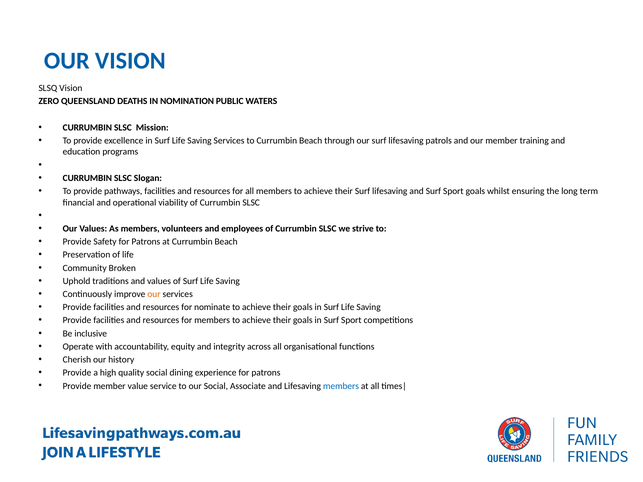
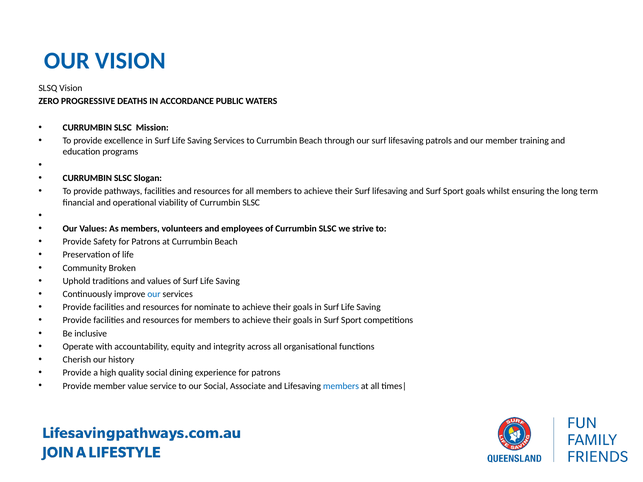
QUEENSLAND: QUEENSLAND -> PROGRESSIVE
NOMINATION: NOMINATION -> ACCORDANCE
our at (154, 294) colour: orange -> blue
